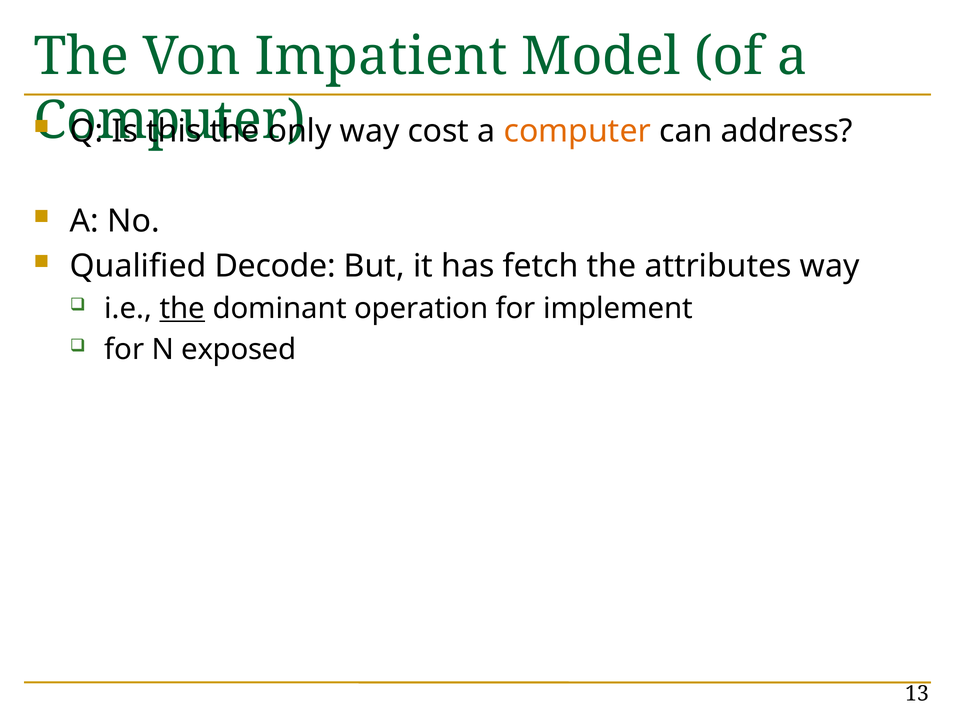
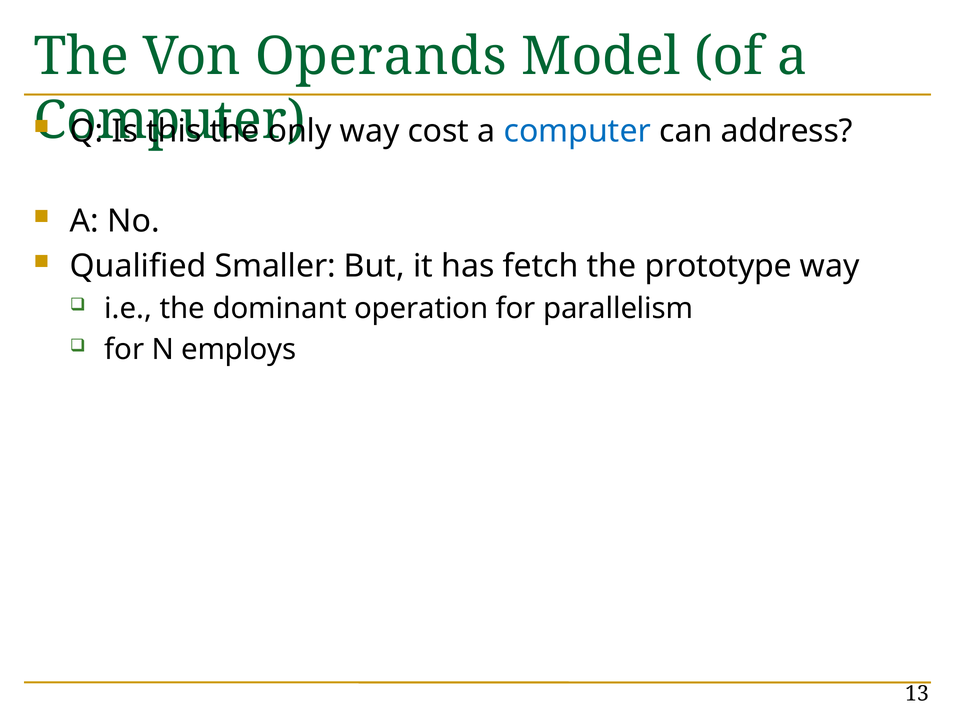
Impatient: Impatient -> Operands
computer at (577, 131) colour: orange -> blue
Decode: Decode -> Smaller
attributes: attributes -> prototype
the at (182, 309) underline: present -> none
implement: implement -> parallelism
exposed: exposed -> employs
